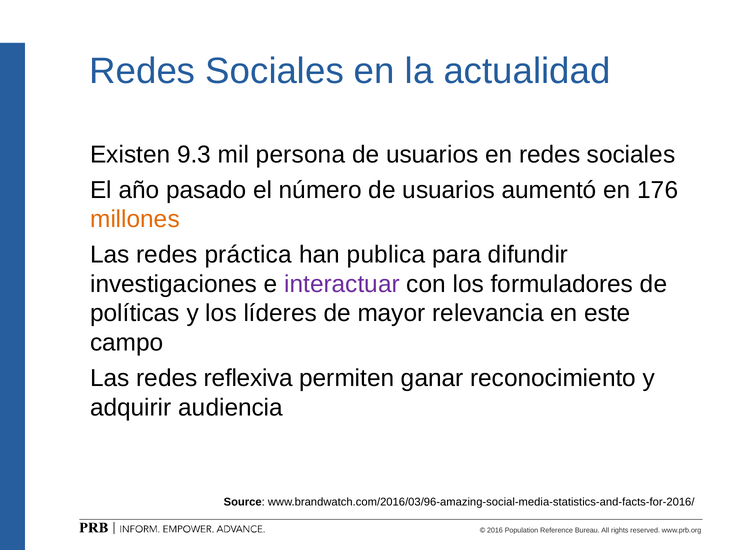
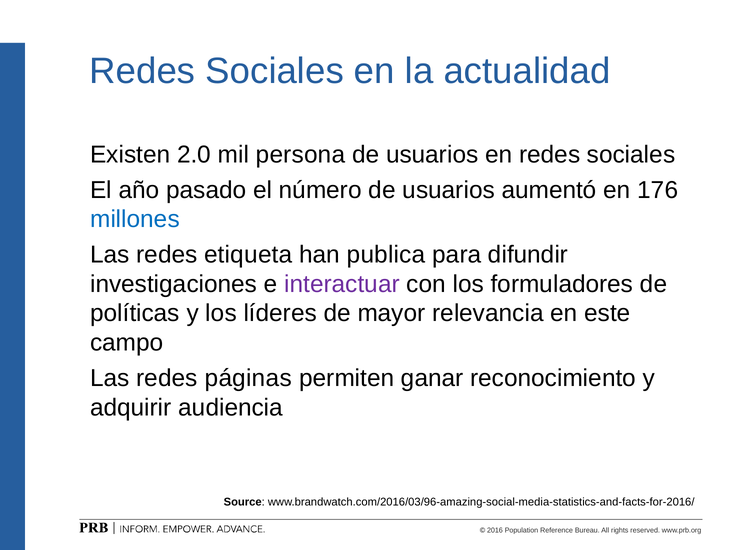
9.3: 9.3 -> 2.0
millones colour: orange -> blue
práctica: práctica -> etiqueta
reflexiva: reflexiva -> páginas
